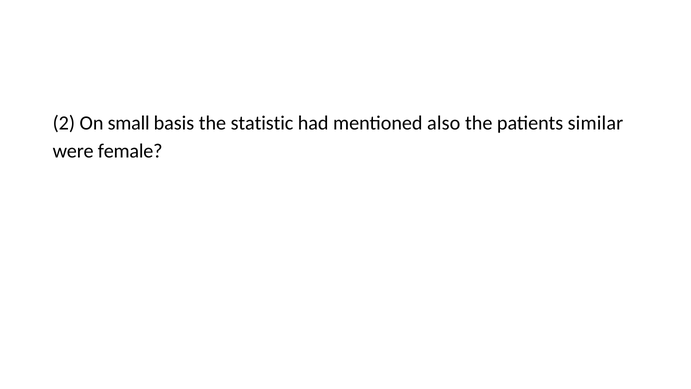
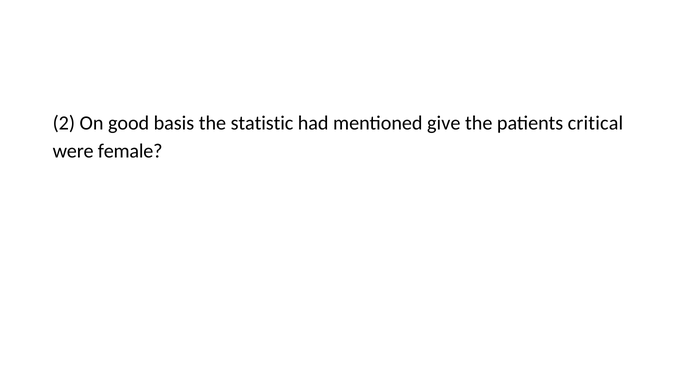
small: small -> good
also: also -> give
similar: similar -> critical
